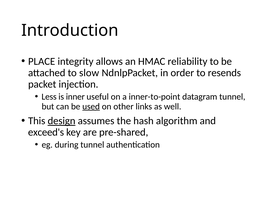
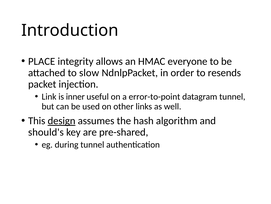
reliability: reliability -> everyone
Less: Less -> Link
inner-to-point: inner-to-point -> error-to-point
used underline: present -> none
exceed's: exceed's -> should's
